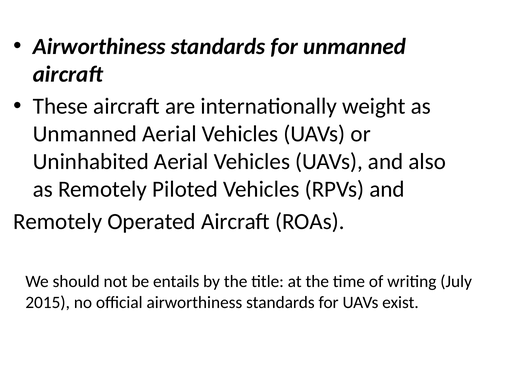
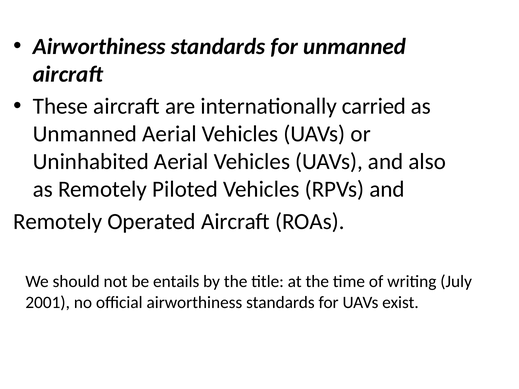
weight: weight -> carried
2015: 2015 -> 2001
